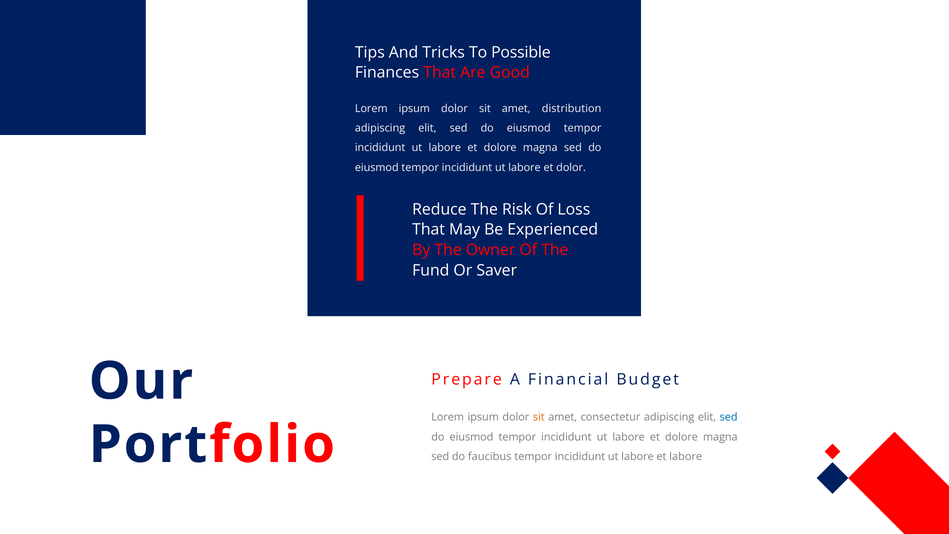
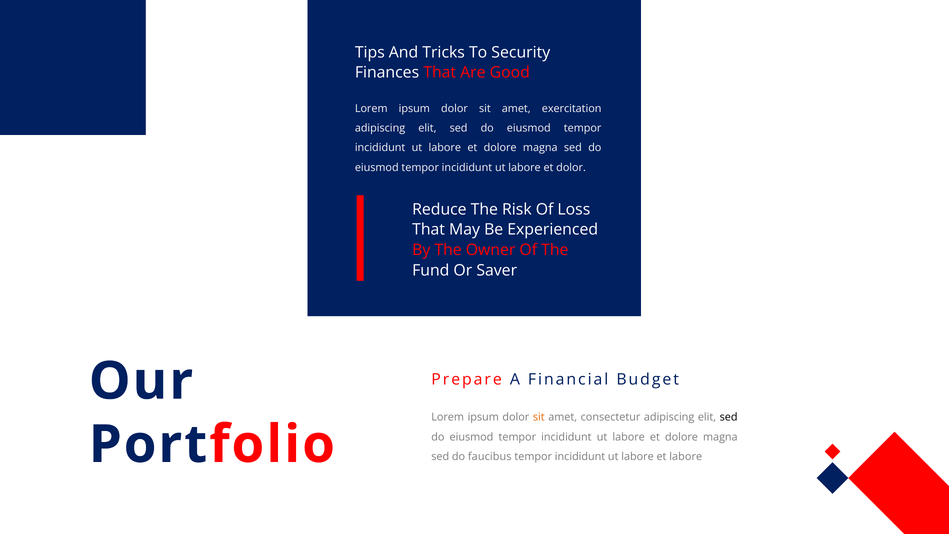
Possible: Possible -> Security
distribution: distribution -> exercitation
sed at (729, 417) colour: blue -> black
